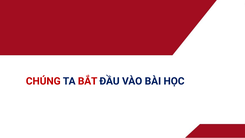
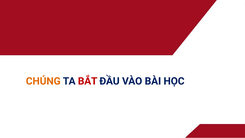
CHÚNG colour: red -> orange
